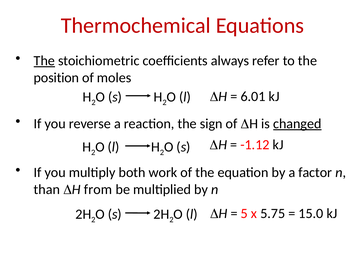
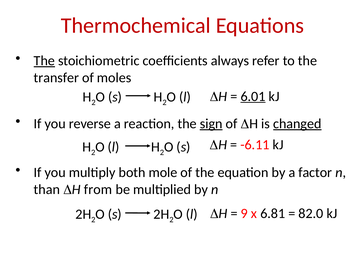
position: position -> transfer
6.01 underline: none -> present
sign underline: none -> present
-1.12: -1.12 -> -6.11
work: work -> mole
5: 5 -> 9
5.75: 5.75 -> 6.81
15.0: 15.0 -> 82.0
